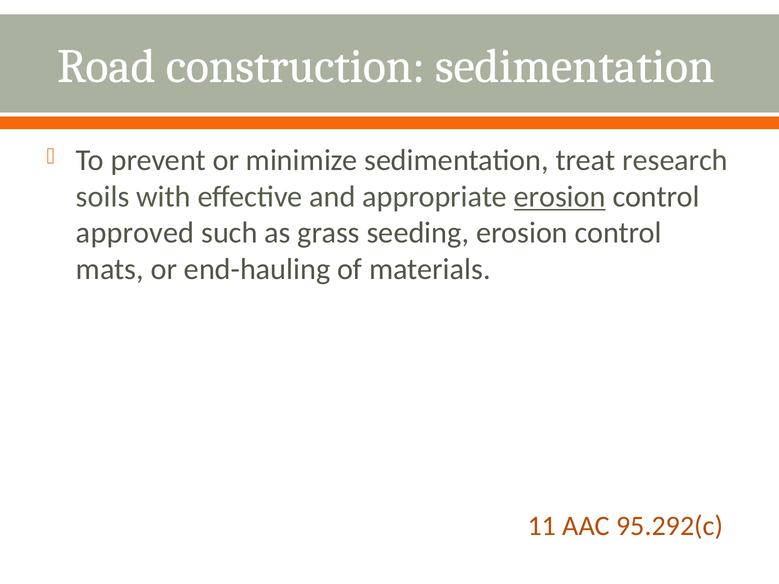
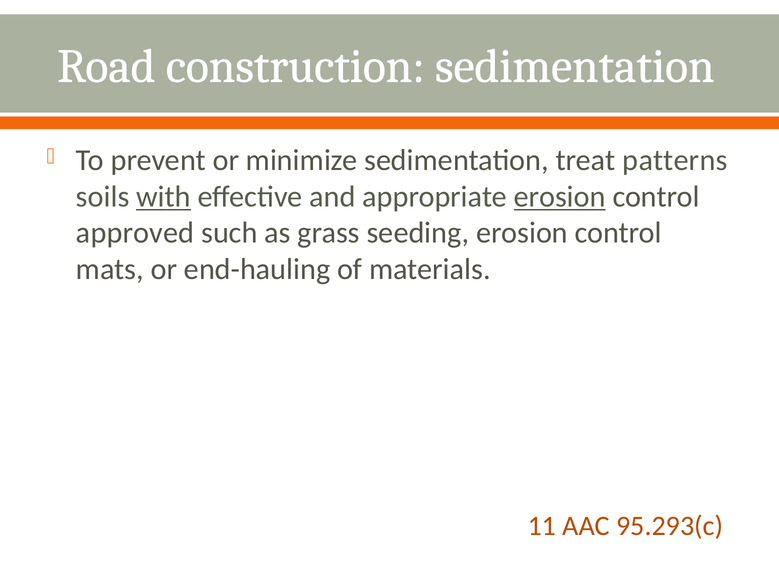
research: research -> patterns
with underline: none -> present
95.292(c: 95.292(c -> 95.293(c
